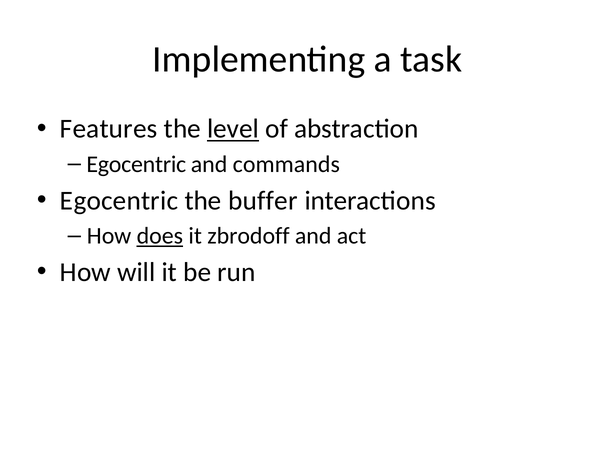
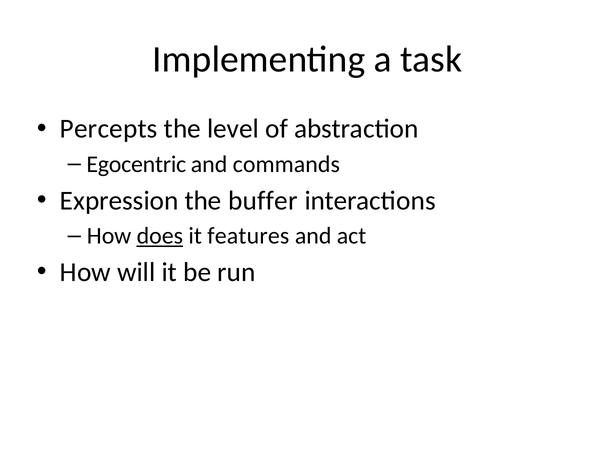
Features: Features -> Percepts
level underline: present -> none
Egocentric at (119, 201): Egocentric -> Expression
zbrodoff: zbrodoff -> features
